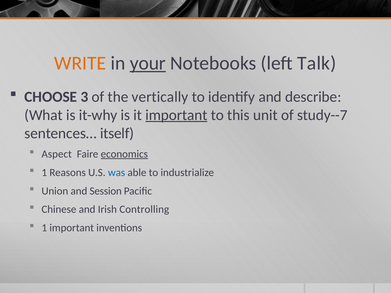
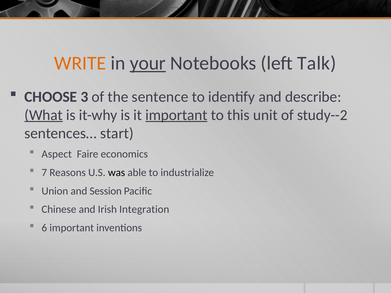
vertically: vertically -> sentence
What underline: none -> present
study--7: study--7 -> study--2
itself: itself -> start
economics underline: present -> none
1 at (44, 173): 1 -> 7
was colour: blue -> black
Controlling: Controlling -> Integration
1 at (44, 228): 1 -> 6
